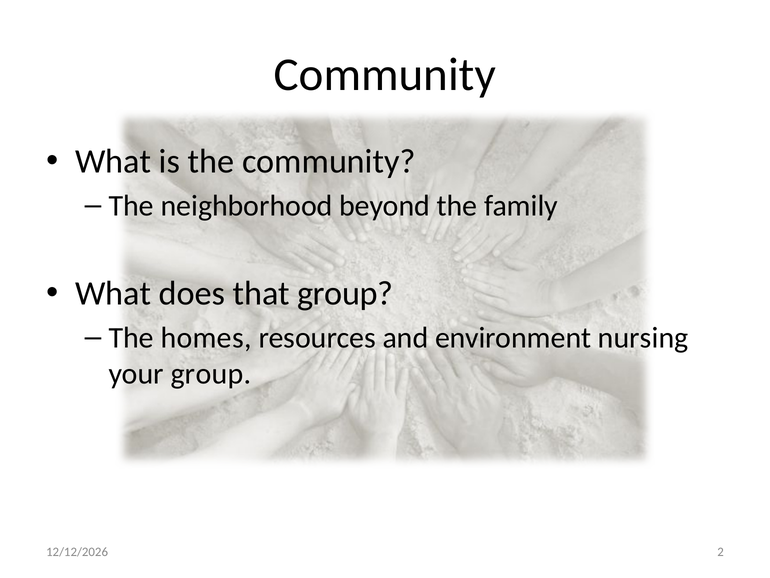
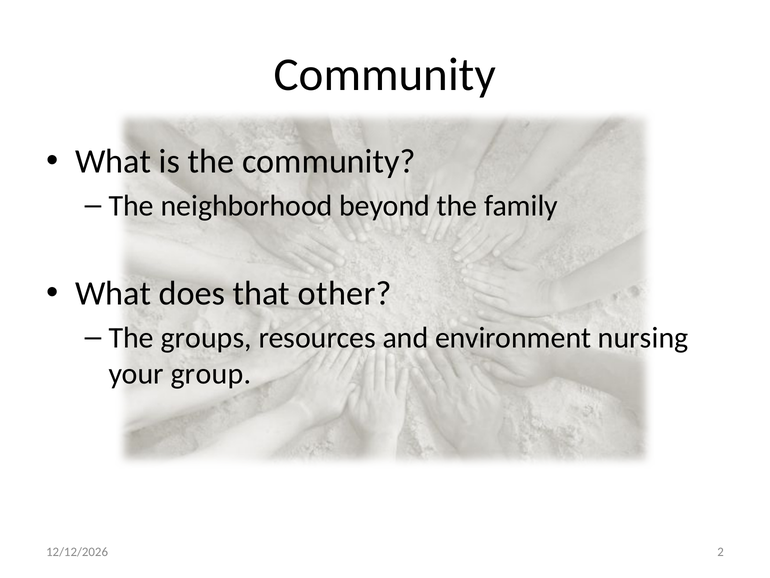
that group: group -> other
homes: homes -> groups
